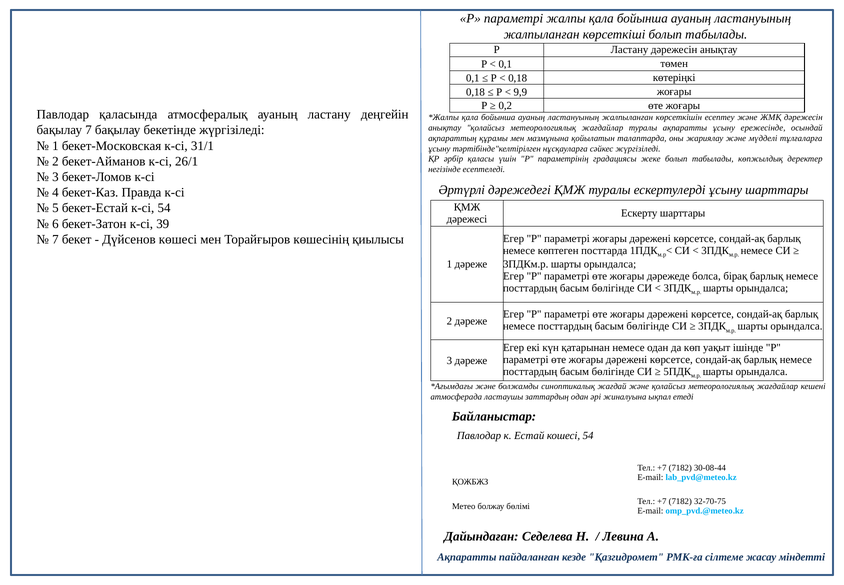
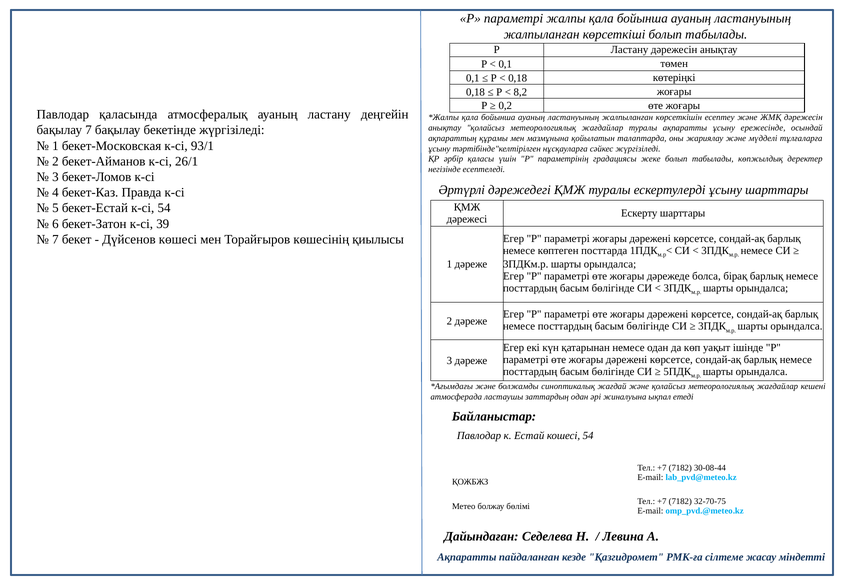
9,9: 9,9 -> 8,2
31/1: 31/1 -> 93/1
